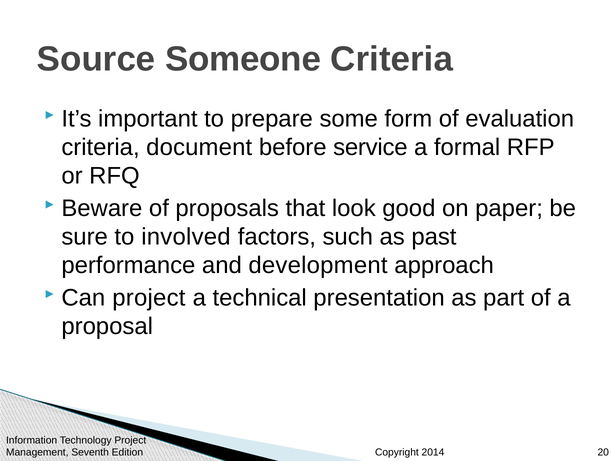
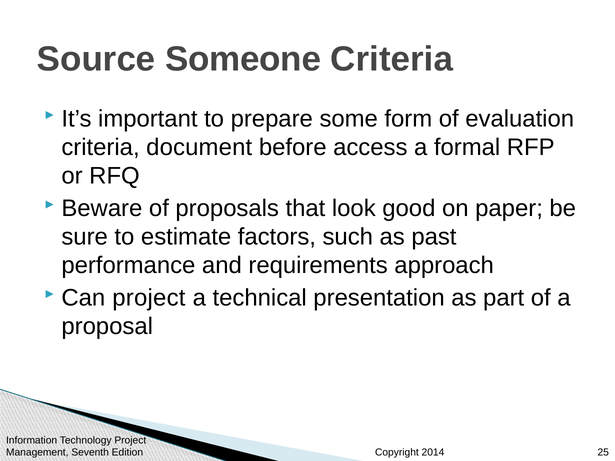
service: service -> access
involved: involved -> estimate
development: development -> requirements
20: 20 -> 25
